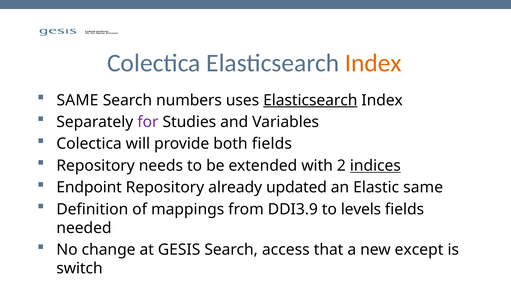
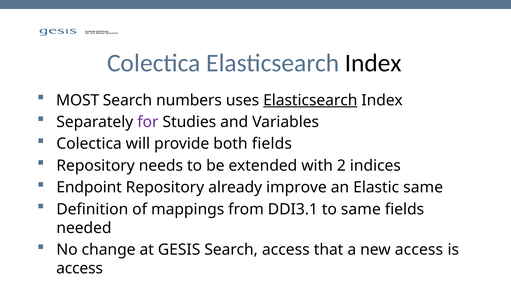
Index at (373, 63) colour: orange -> black
SAME at (77, 100): SAME -> MOST
indices underline: present -> none
updated: updated -> improve
DDI3.9: DDI3.9 -> DDI3.1
to levels: levels -> same
new except: except -> access
switch at (80, 269): switch -> access
